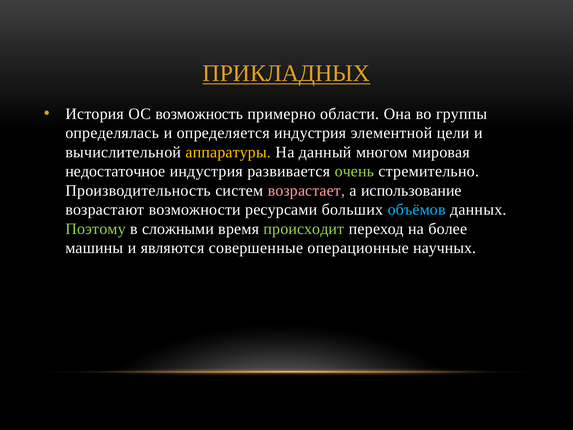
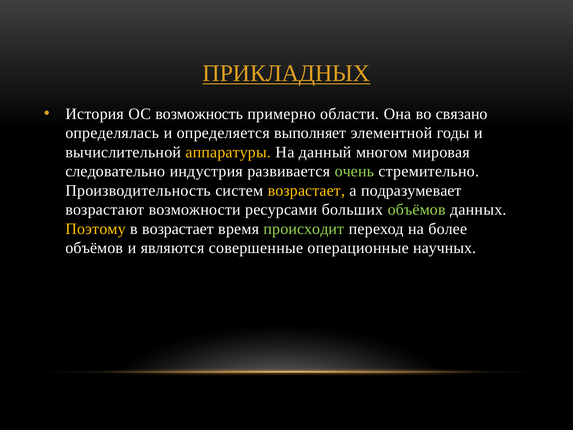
группы: группы -> связано
определяется индустрия: индустрия -> выполняет
цели: цели -> годы
недостаточное: недостаточное -> следовательно
возрастает at (306, 190) colour: pink -> yellow
использование: использование -> подразумевает
объёмов at (417, 209) colour: light blue -> light green
Поэтому colour: light green -> yellow
в сложными: сложными -> возрастает
машины at (94, 248): машины -> объёмов
